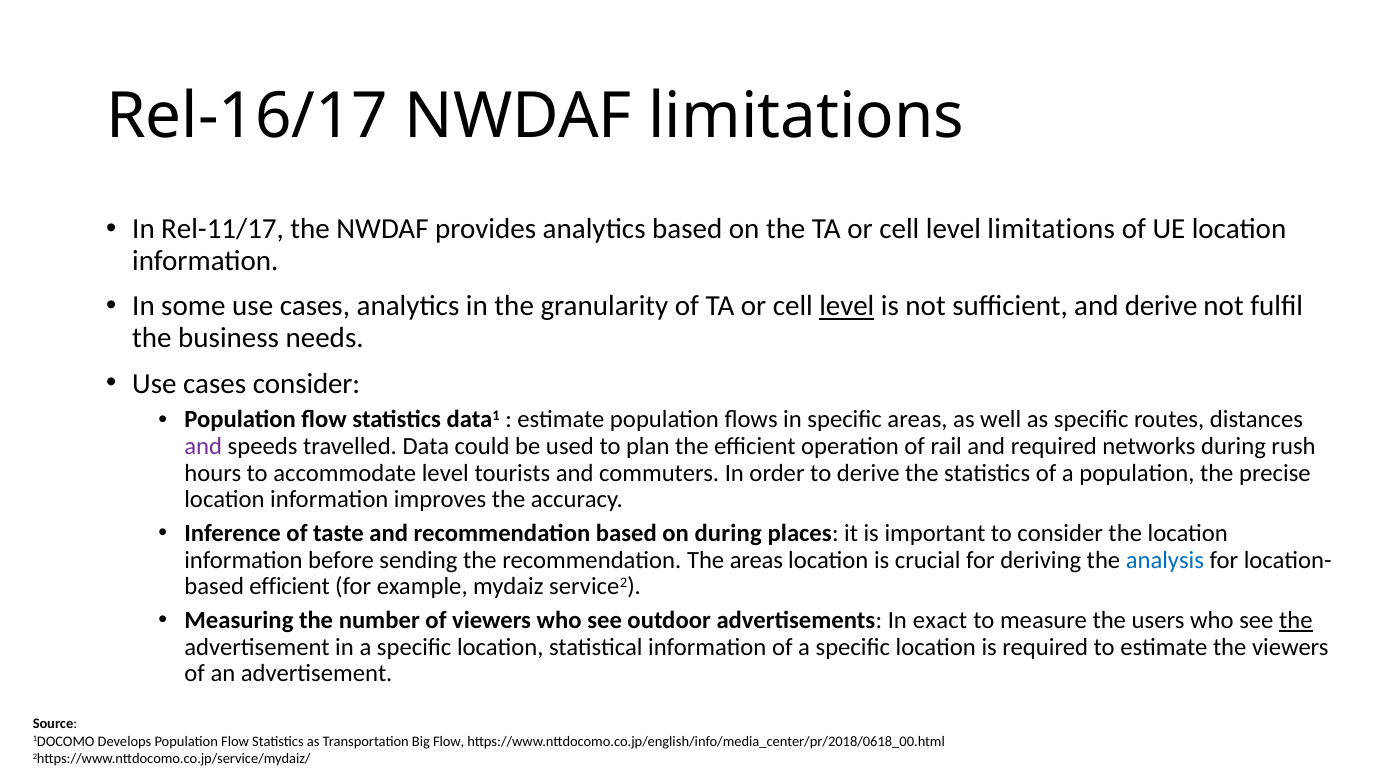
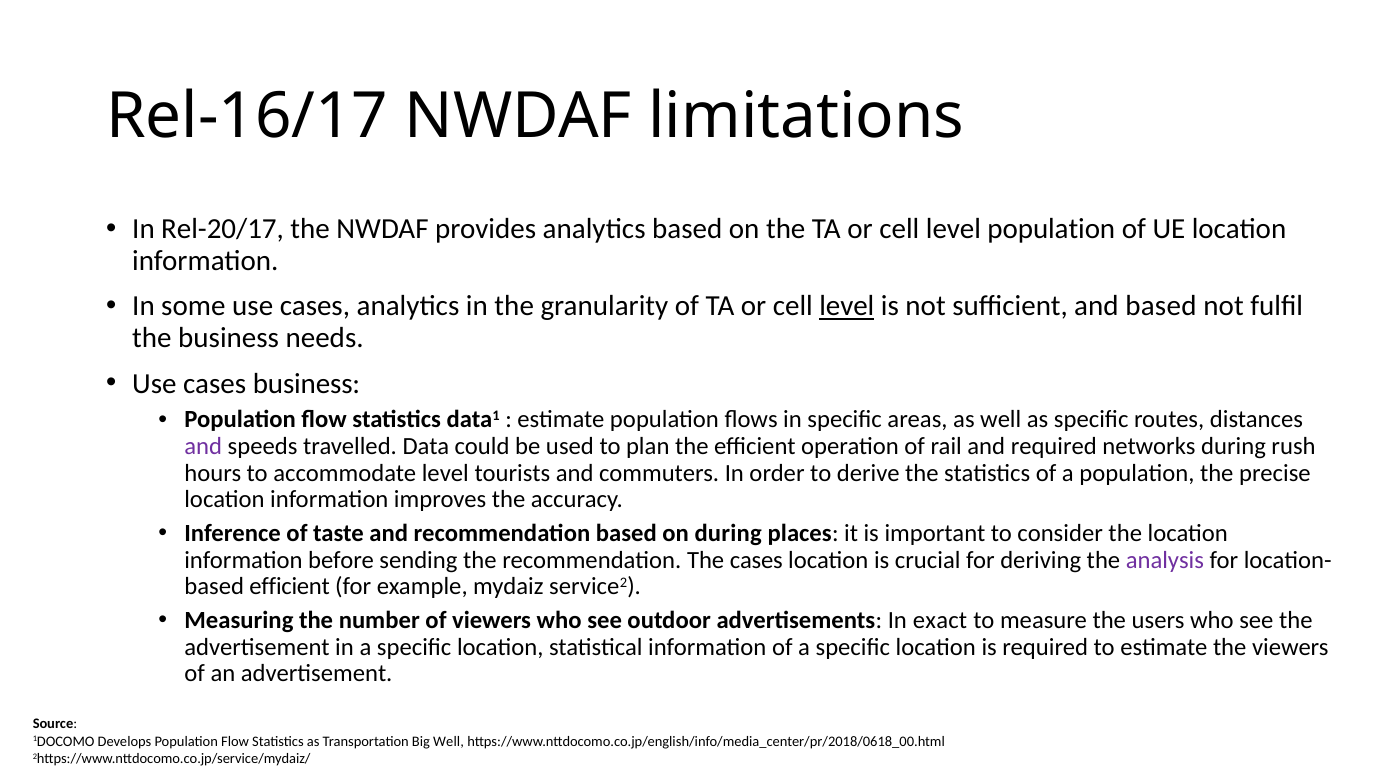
Rel-11/17: Rel-11/17 -> Rel-20/17
level limitations: limitations -> population
and derive: derive -> based
cases consider: consider -> business
The areas: areas -> cases
analysis colour: blue -> purple
the at (1296, 621) underline: present -> none
Big Flow: Flow -> Well
